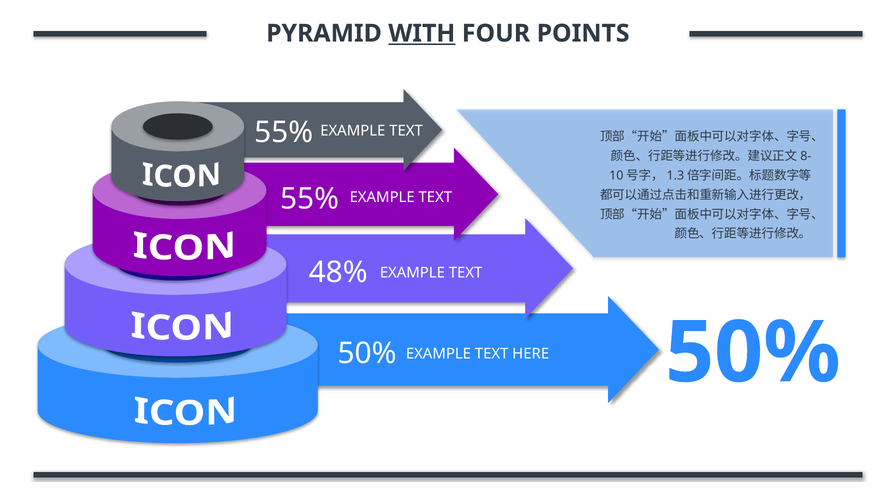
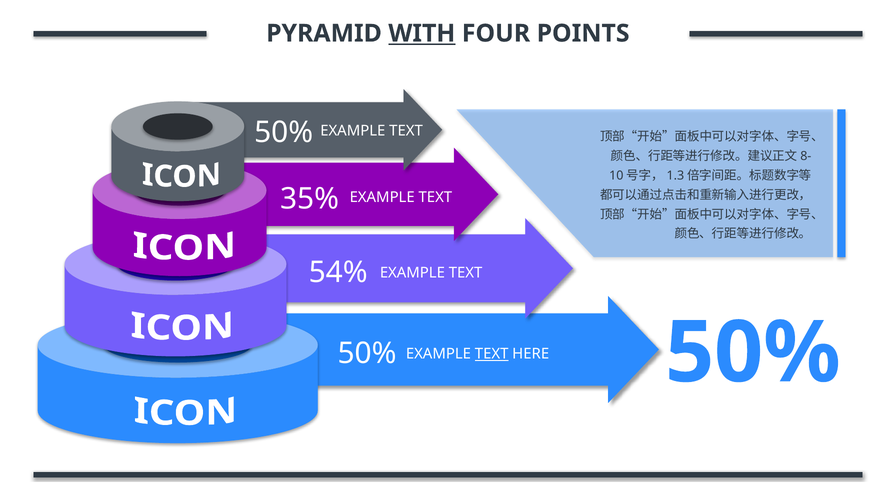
55% at (284, 132): 55% -> 50%
55% at (309, 199): 55% -> 35%
48%: 48% -> 54%
TEXT at (492, 354) underline: none -> present
